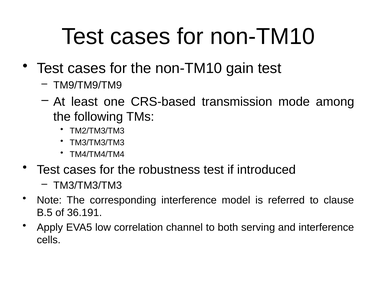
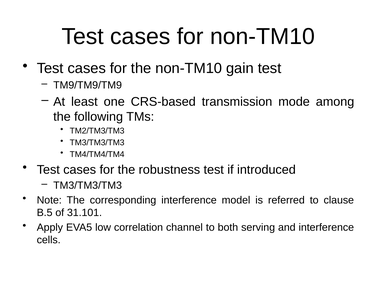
36.191: 36.191 -> 31.101
